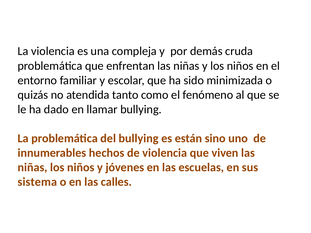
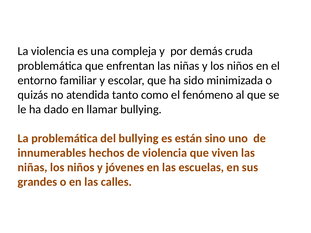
sistema: sistema -> grandes
